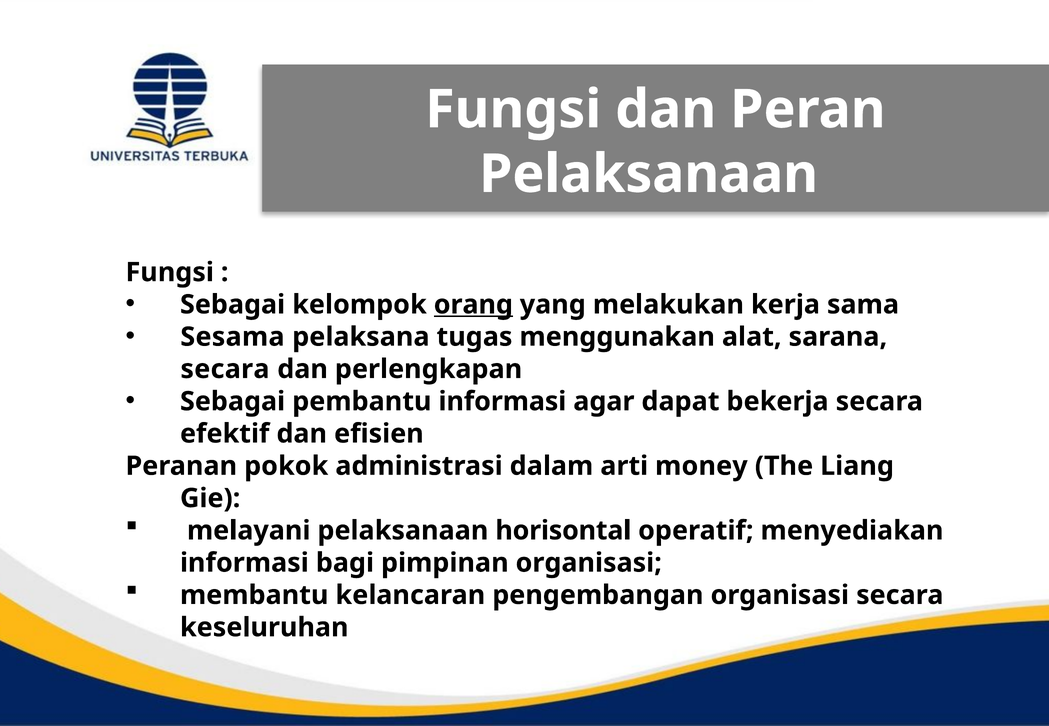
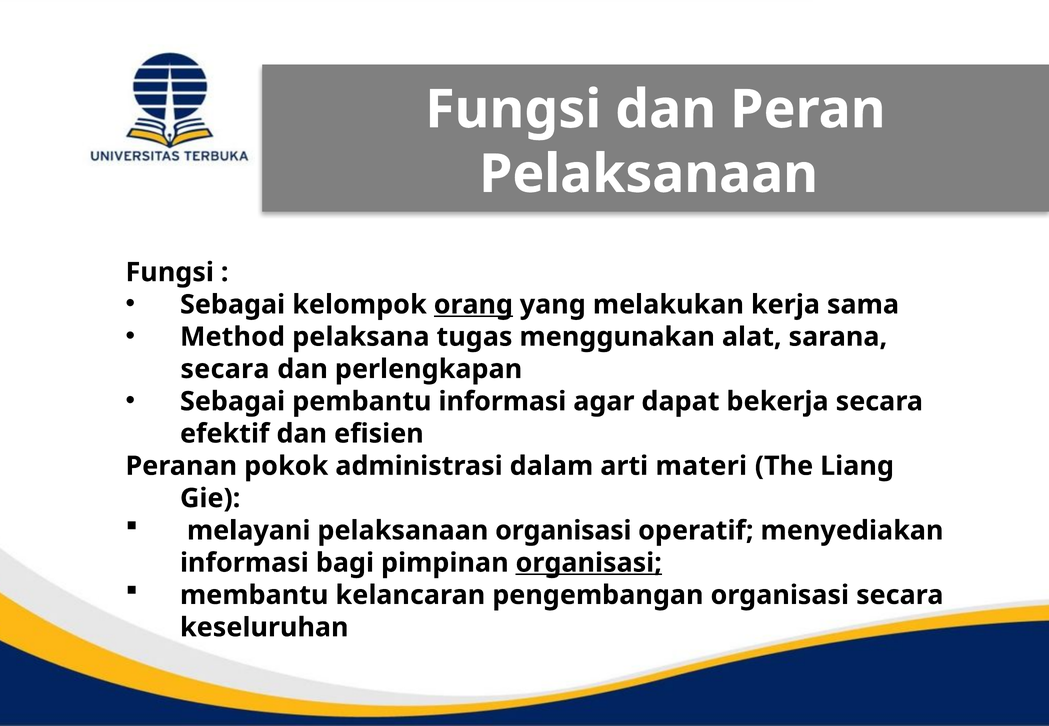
Sesama: Sesama -> Method
money: money -> materi
pelaksanaan horisontal: horisontal -> organisasi
organisasi at (589, 563) underline: none -> present
